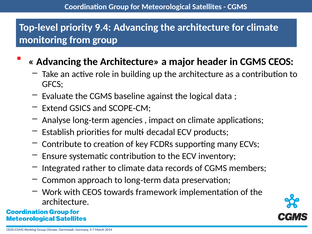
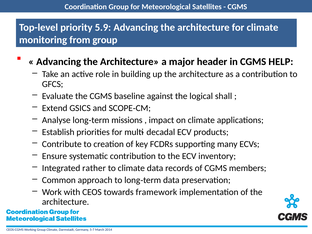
9.4: 9.4 -> 5.9
CGMS CEOS: CEOS -> HELP
logical data: data -> shall
agencies: agencies -> missions
